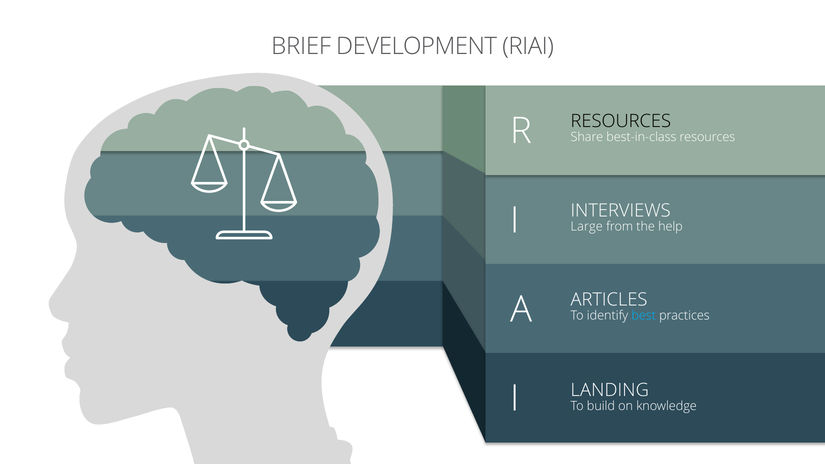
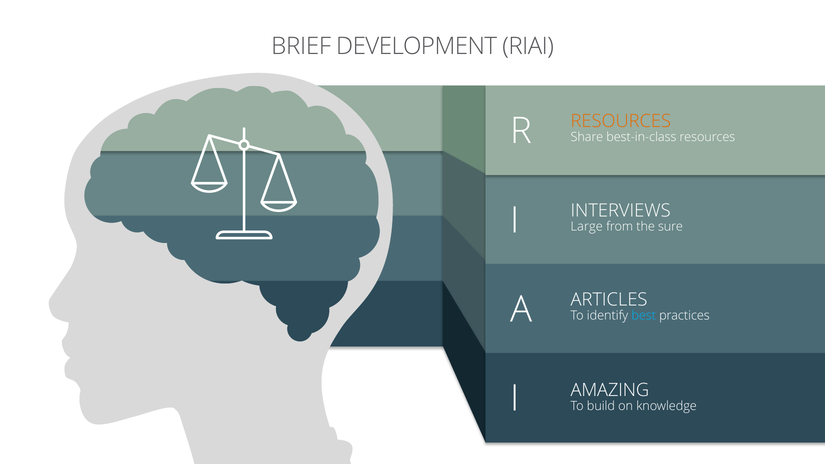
RESOURCES at (621, 121) colour: black -> orange
help: help -> sure
LANDING: LANDING -> AMAZING
